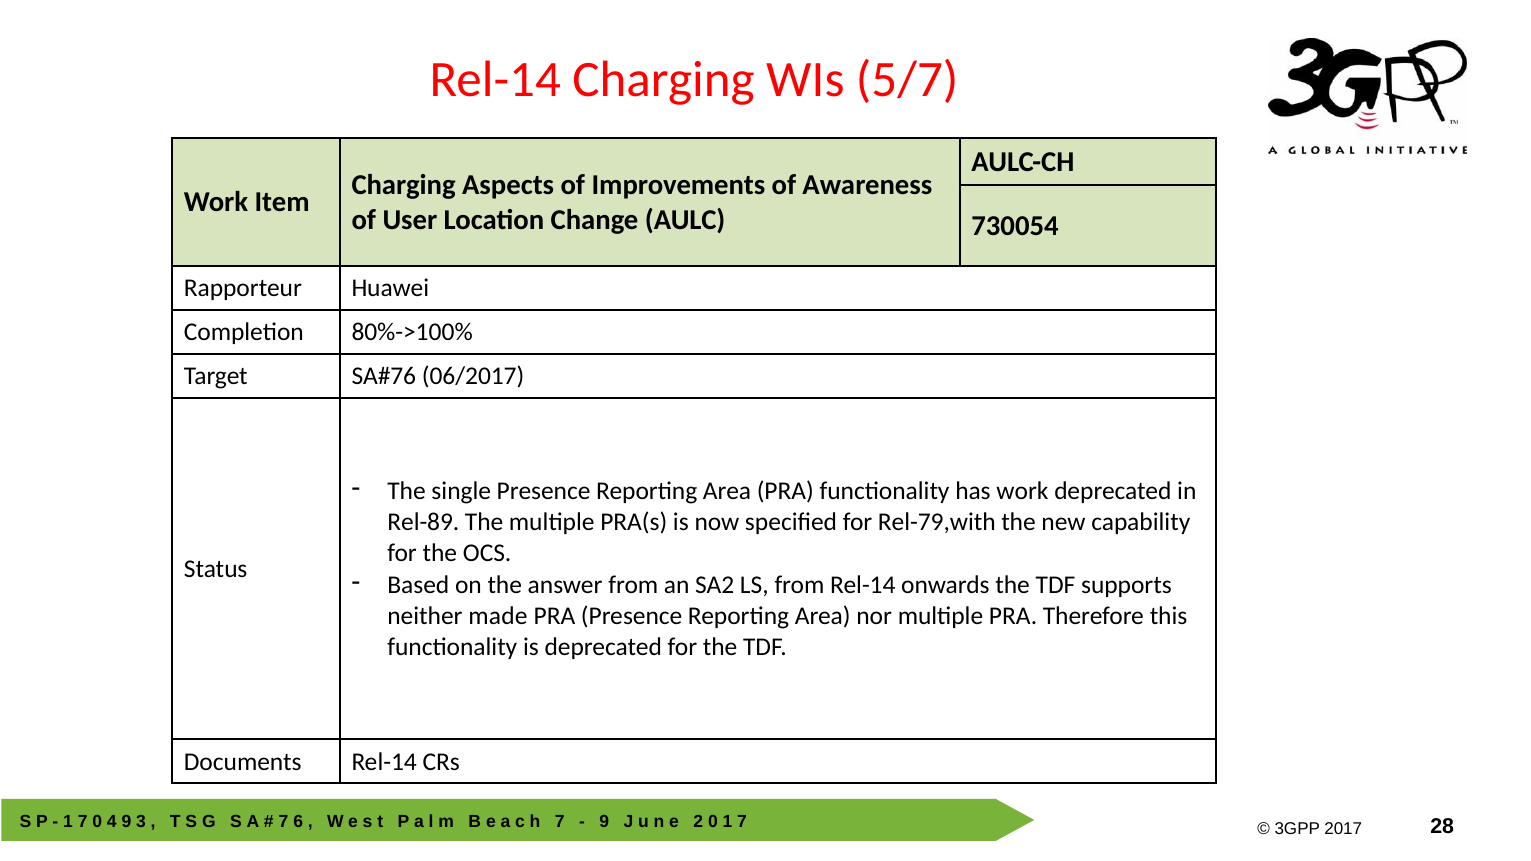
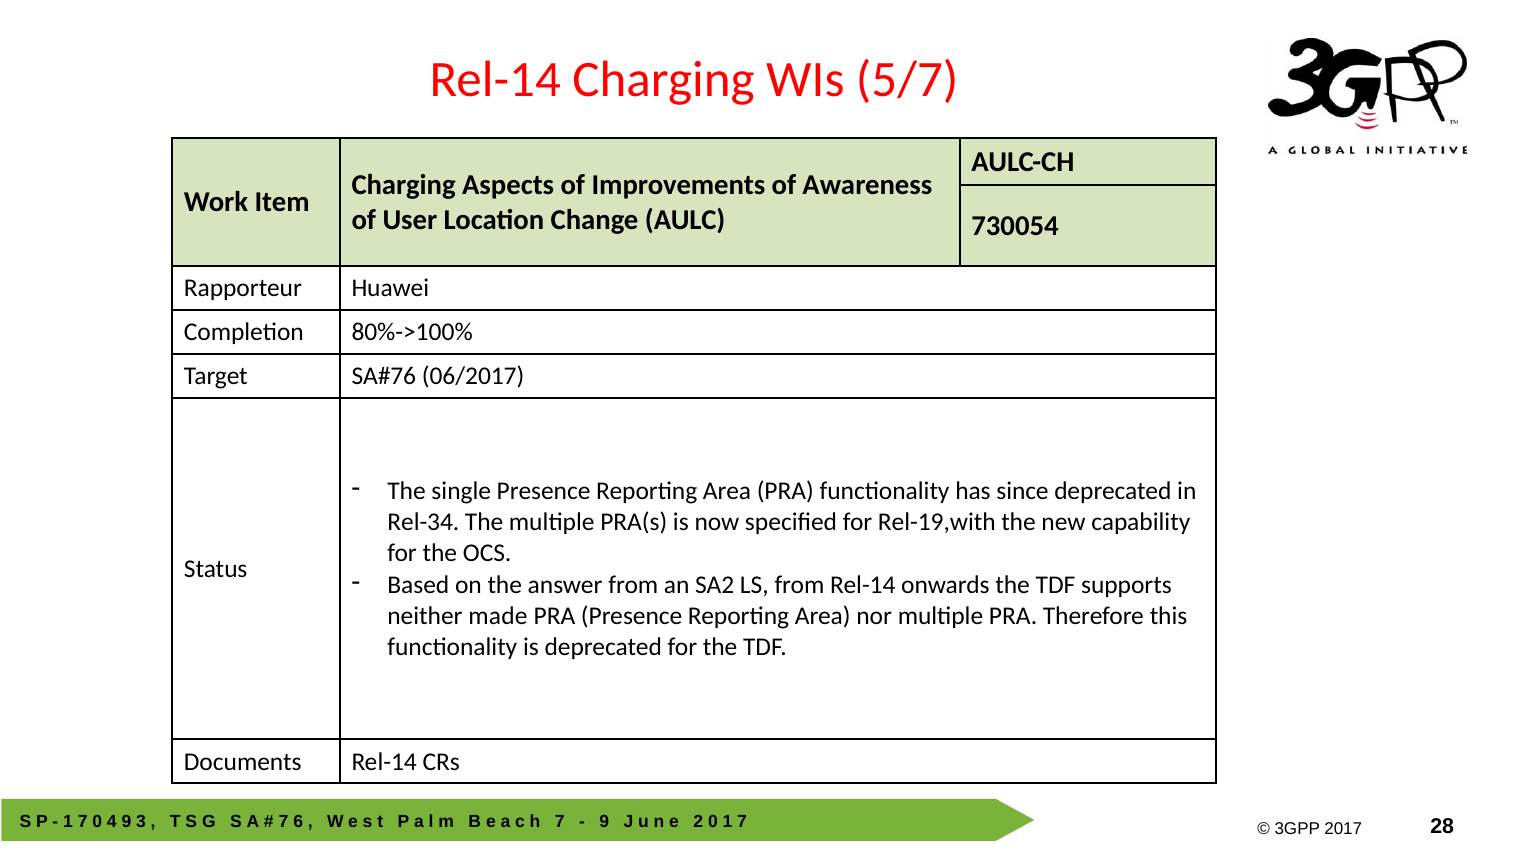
has work: work -> since
Rel-89: Rel-89 -> Rel-34
Rel-79,with: Rel-79,with -> Rel-19,with
